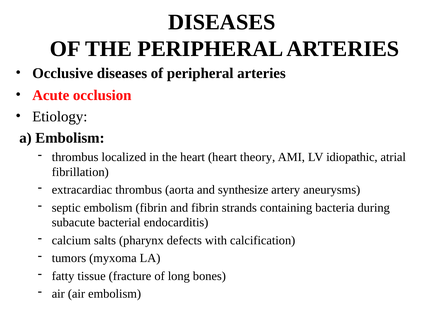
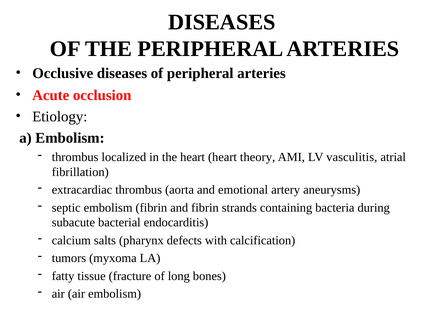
idiopathic: idiopathic -> vasculitis
synthesize: synthesize -> emotional
